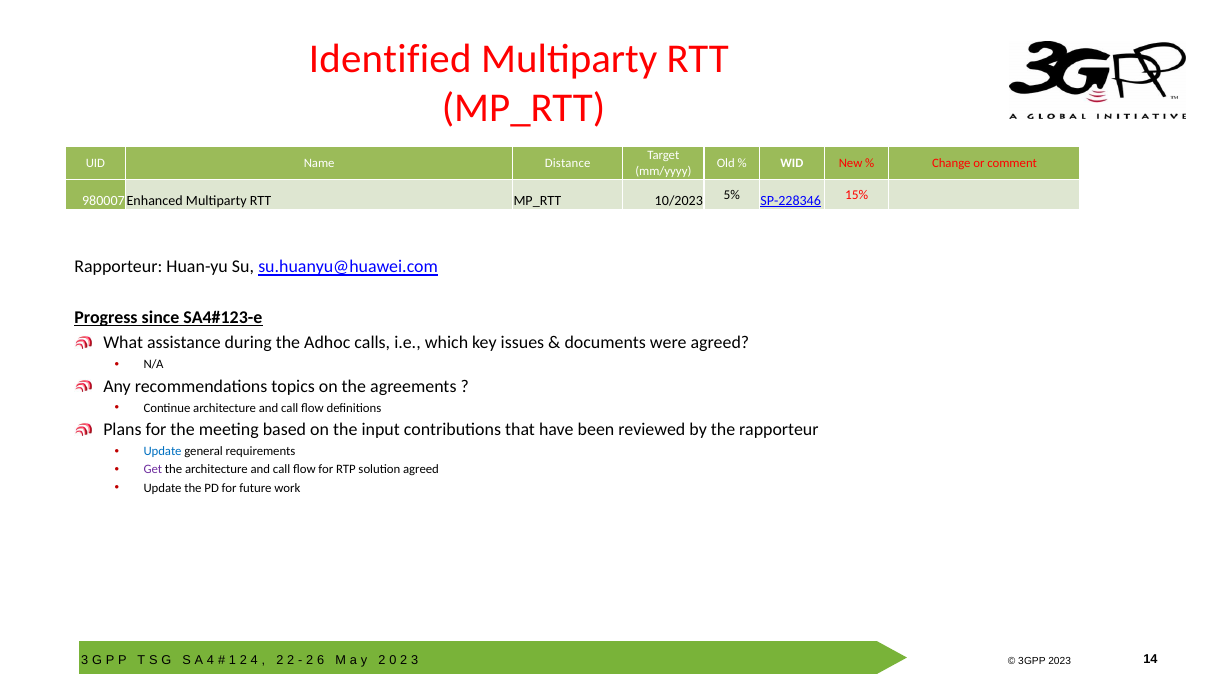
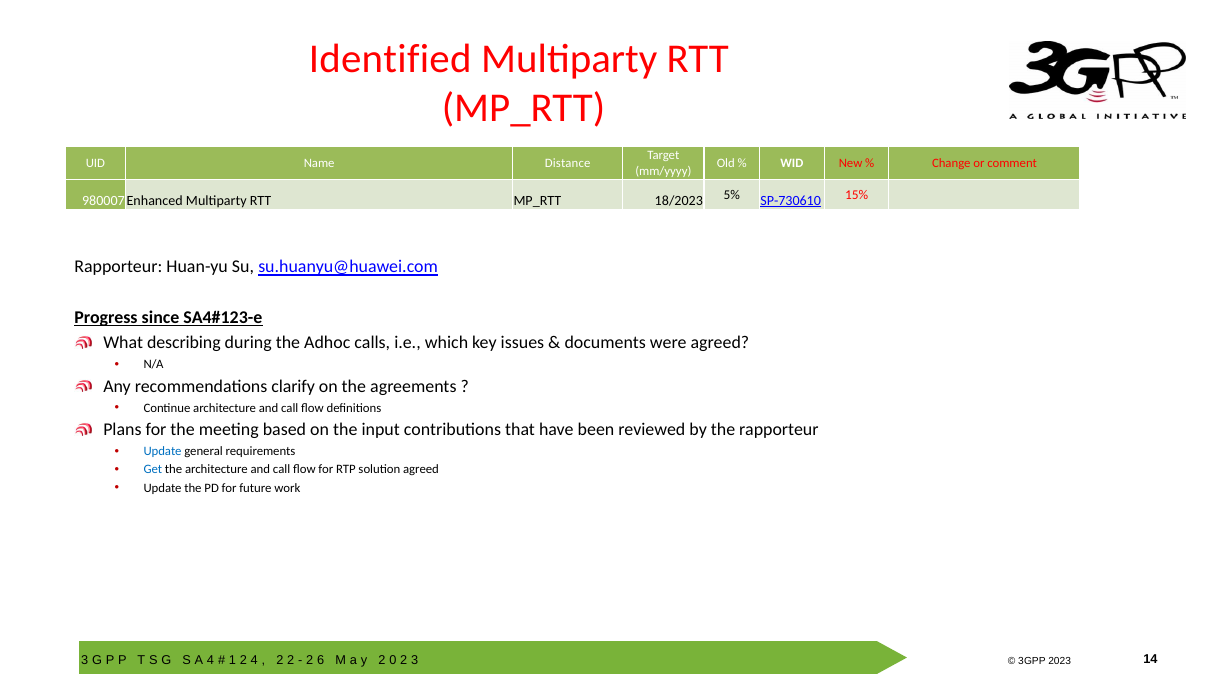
10/2023: 10/2023 -> 18/2023
SP-228346: SP-228346 -> SP-730610
assistance: assistance -> describing
topics: topics -> clarify
Get colour: purple -> blue
